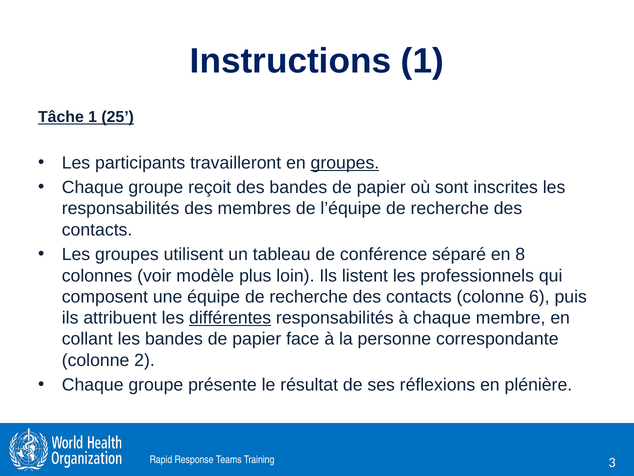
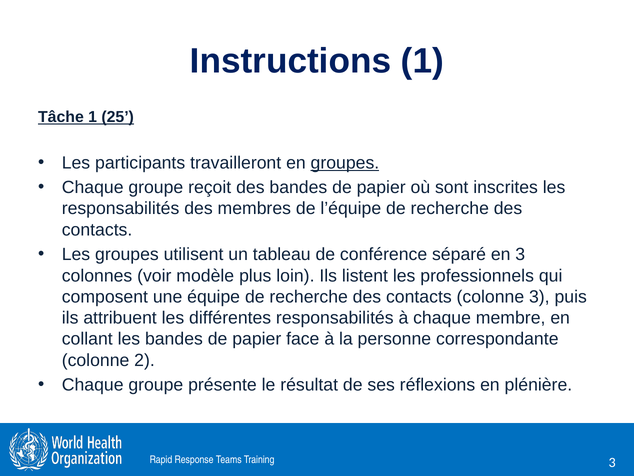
en 8: 8 -> 3
colonne 6: 6 -> 3
différentes underline: present -> none
